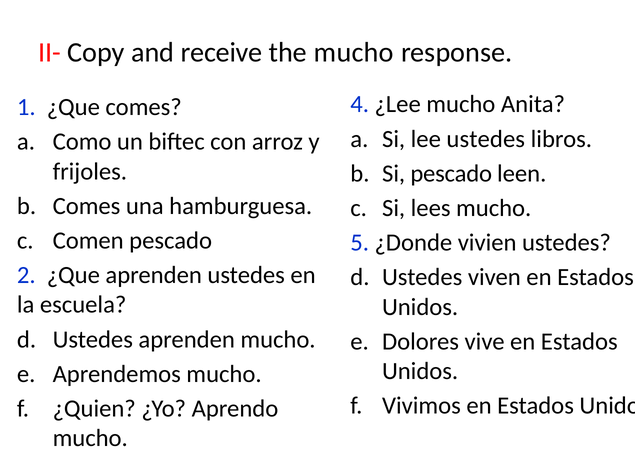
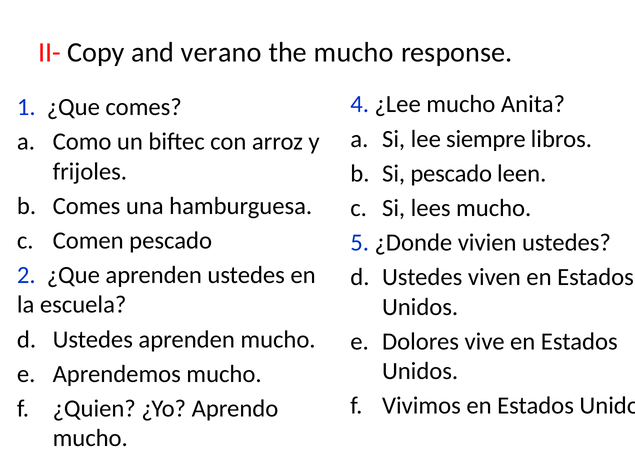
receive: receive -> verano
lee ustedes: ustedes -> siempre
